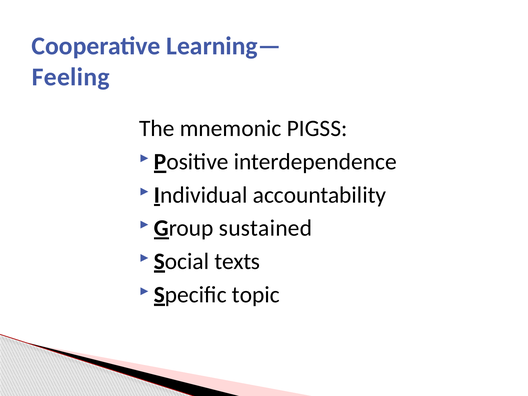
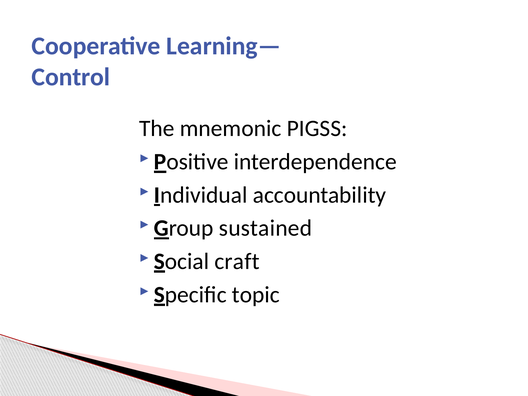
Feeling: Feeling -> Control
texts: texts -> craft
